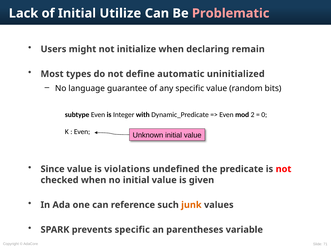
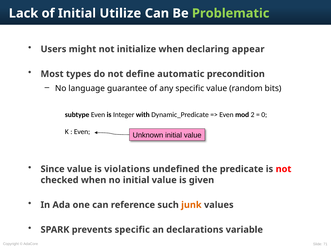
Problematic colour: pink -> light green
remain: remain -> appear
uninitialized: uninitialized -> precondition
parentheses: parentheses -> declarations
